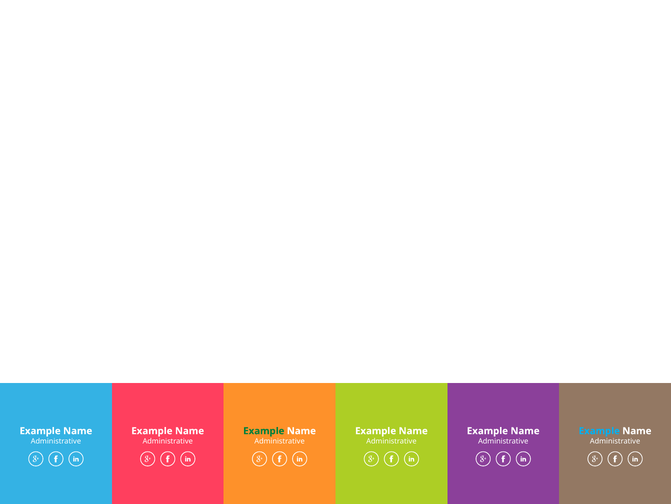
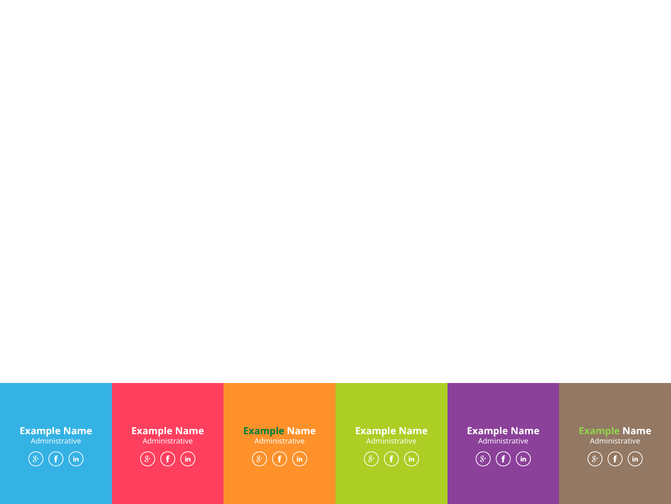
Example at (599, 430) colour: light blue -> light green
